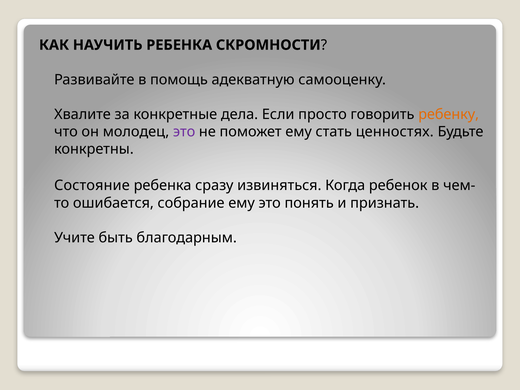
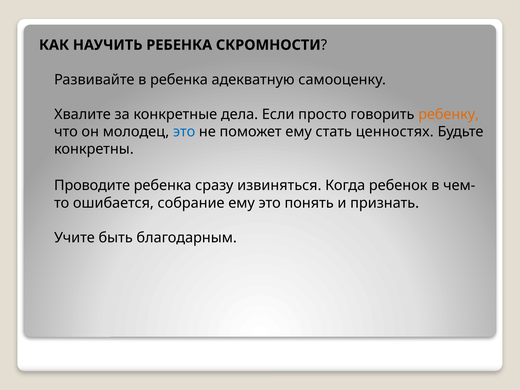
в помощь: помощь -> ребенка
это at (184, 132) colour: purple -> blue
Состояние: Состояние -> Проводите
